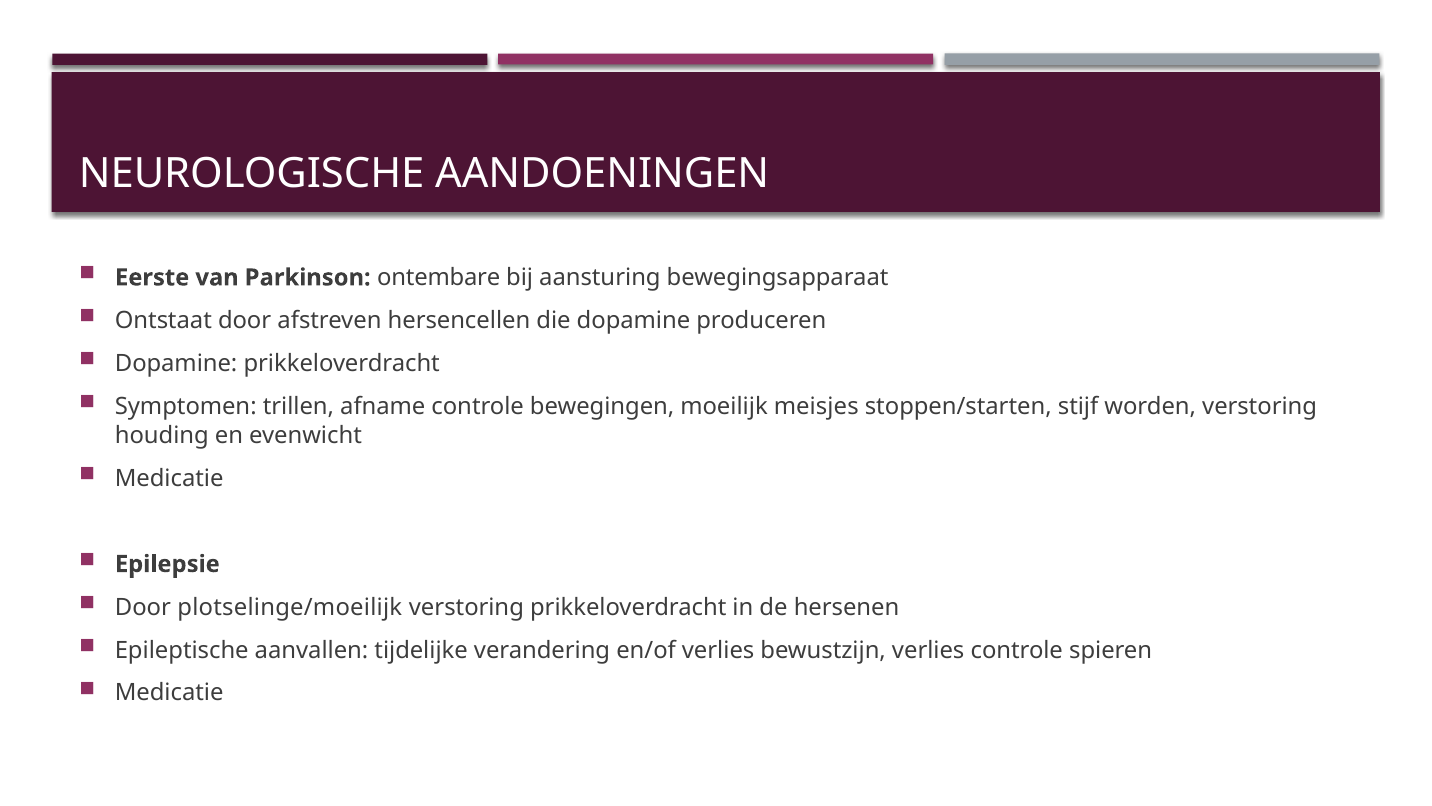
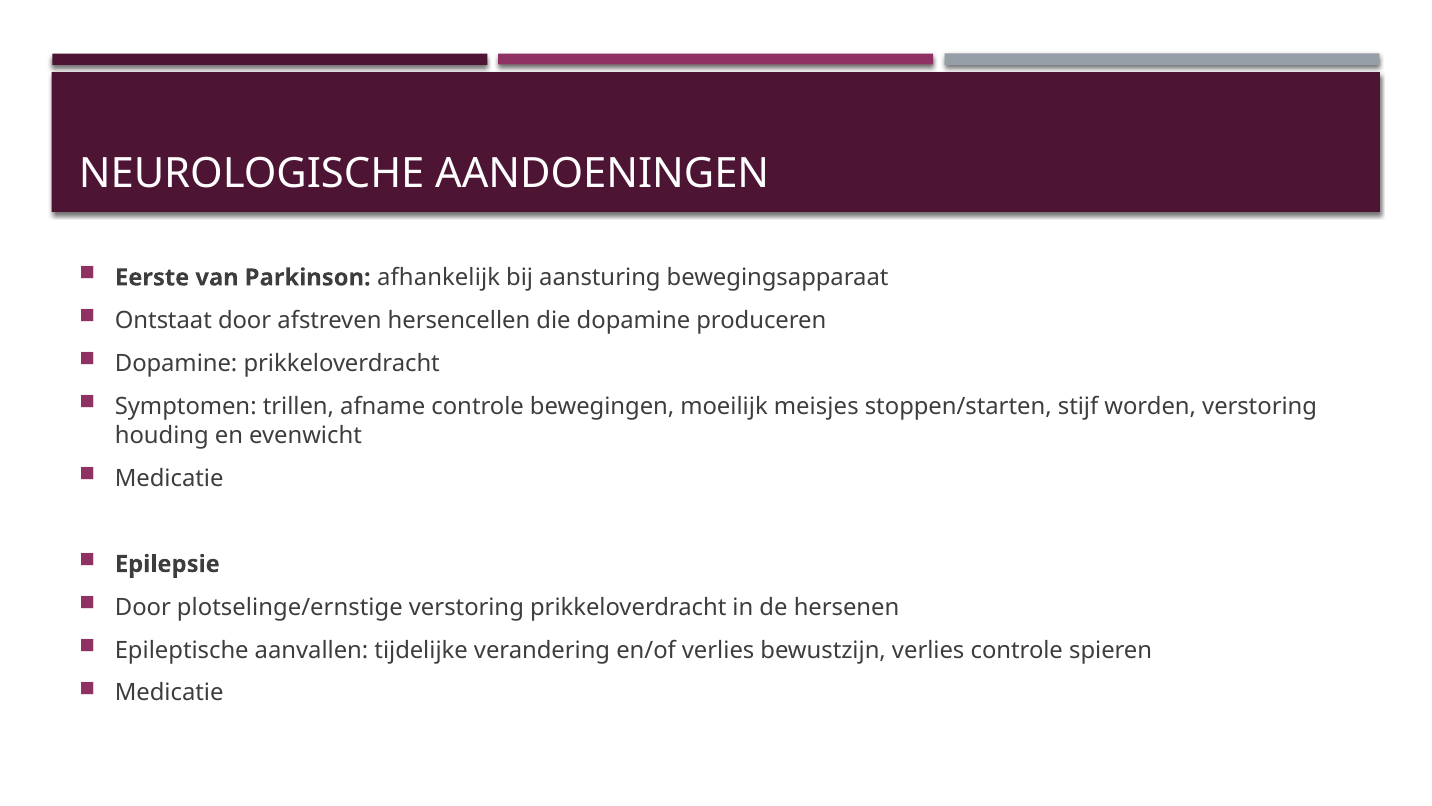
ontembare: ontembare -> afhankelijk
plotselinge/moeilijk: plotselinge/moeilijk -> plotselinge/ernstige
